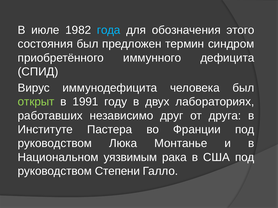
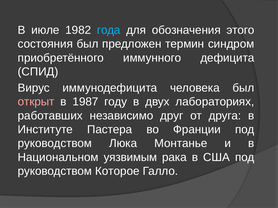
открыт colour: light green -> pink
1991: 1991 -> 1987
Степени: Степени -> Которое
